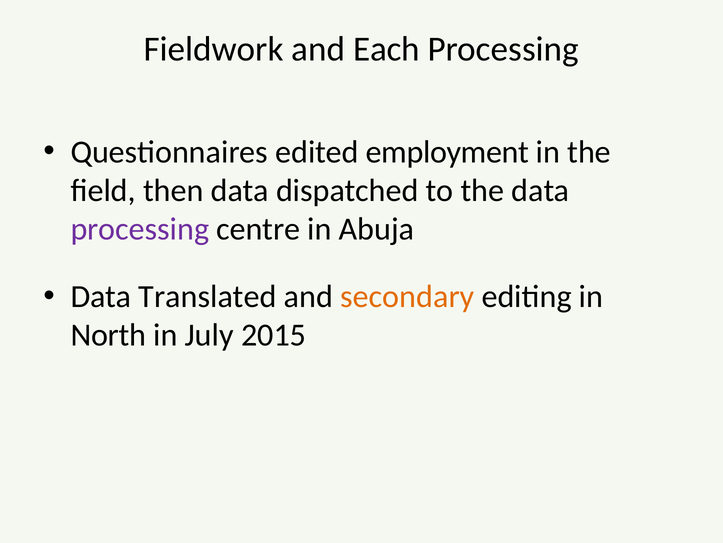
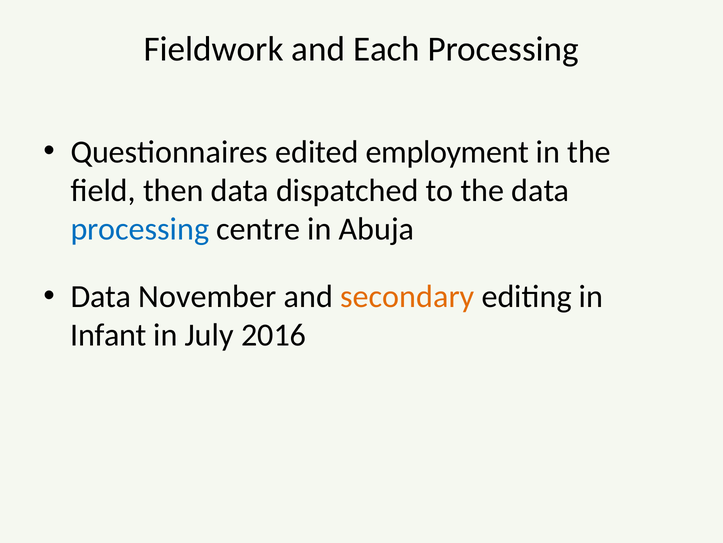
processing at (140, 229) colour: purple -> blue
Translated: Translated -> November
North: North -> Infant
2015: 2015 -> 2016
